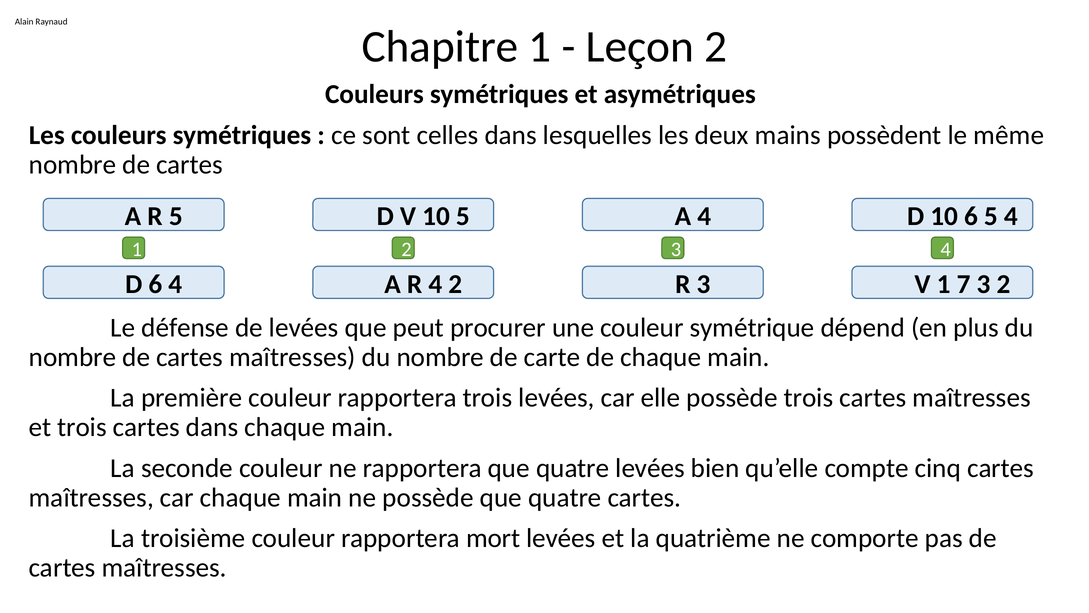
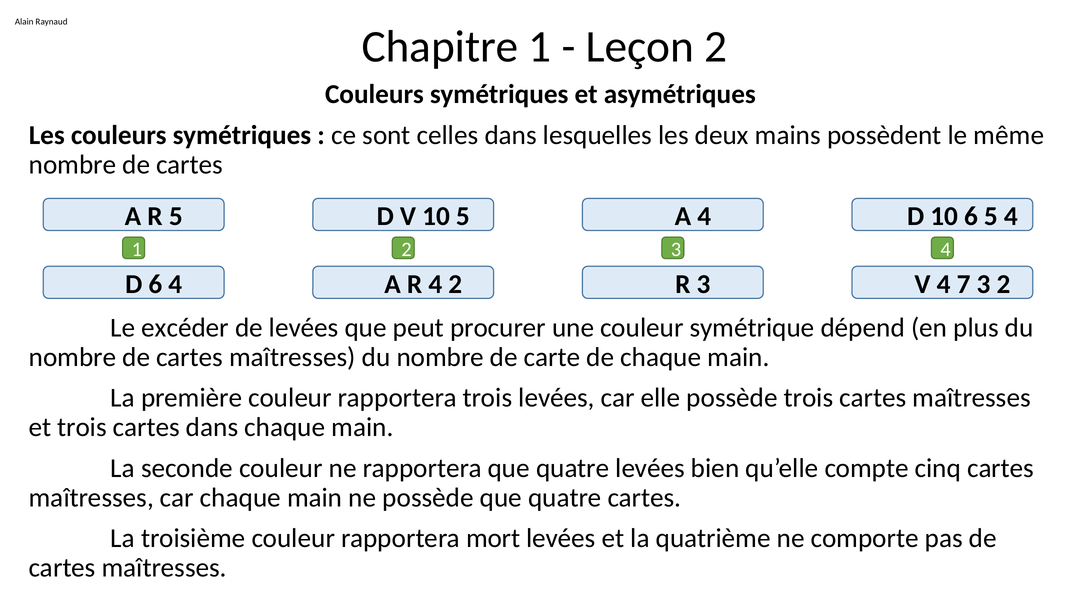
1 at (944, 284): 1 -> 4
défense: défense -> excéder
